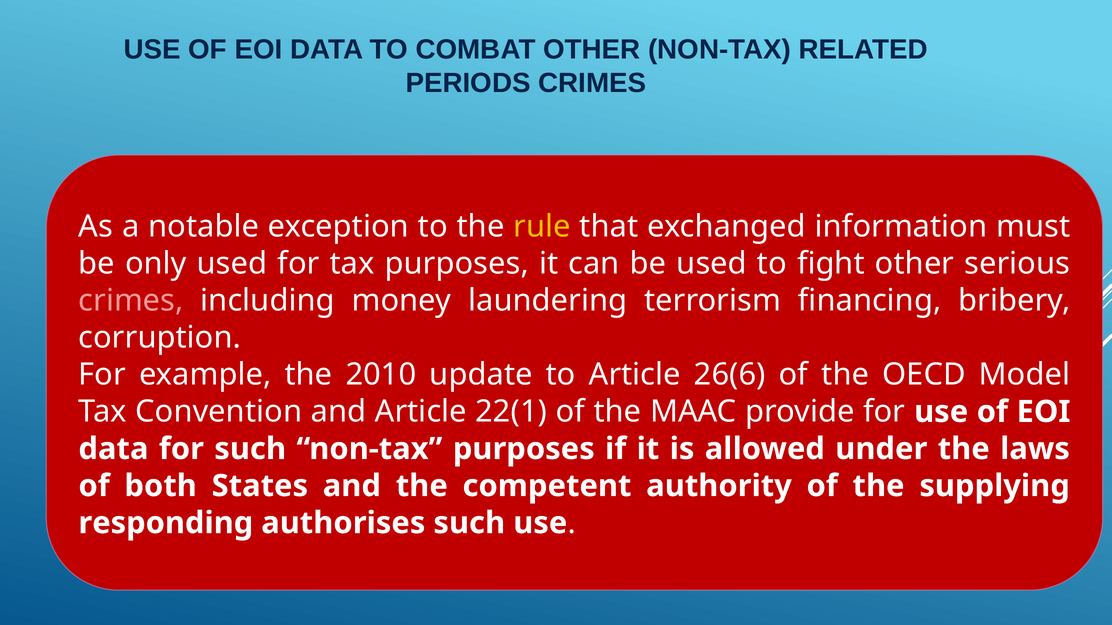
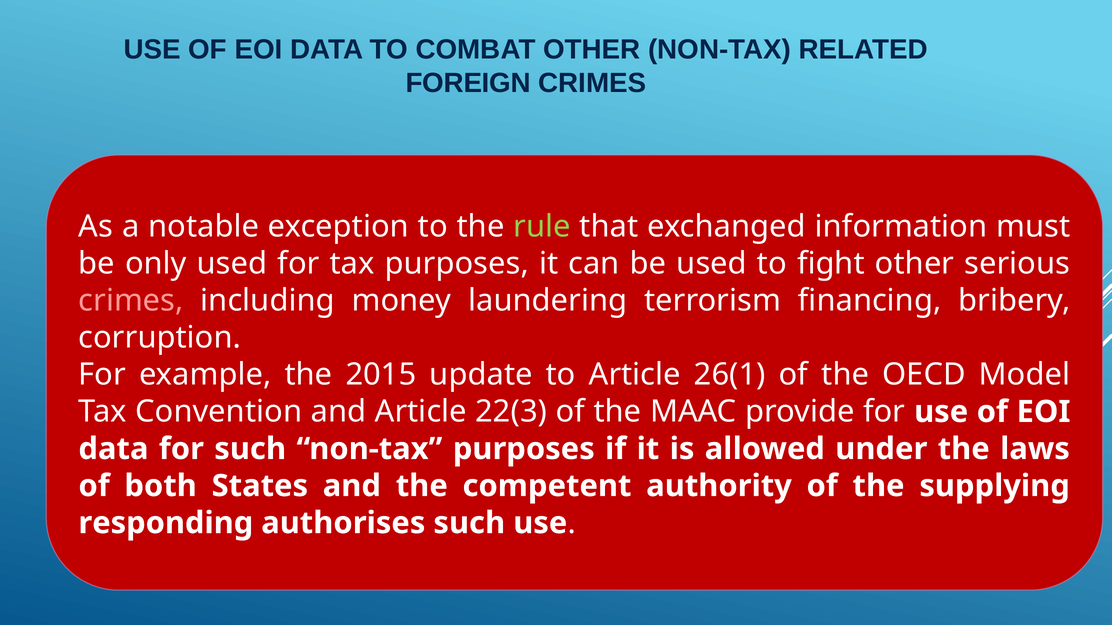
PERIODS: PERIODS -> FOREIGN
rule colour: yellow -> light green
2010: 2010 -> 2015
26(6: 26(6 -> 26(1
22(1: 22(1 -> 22(3
